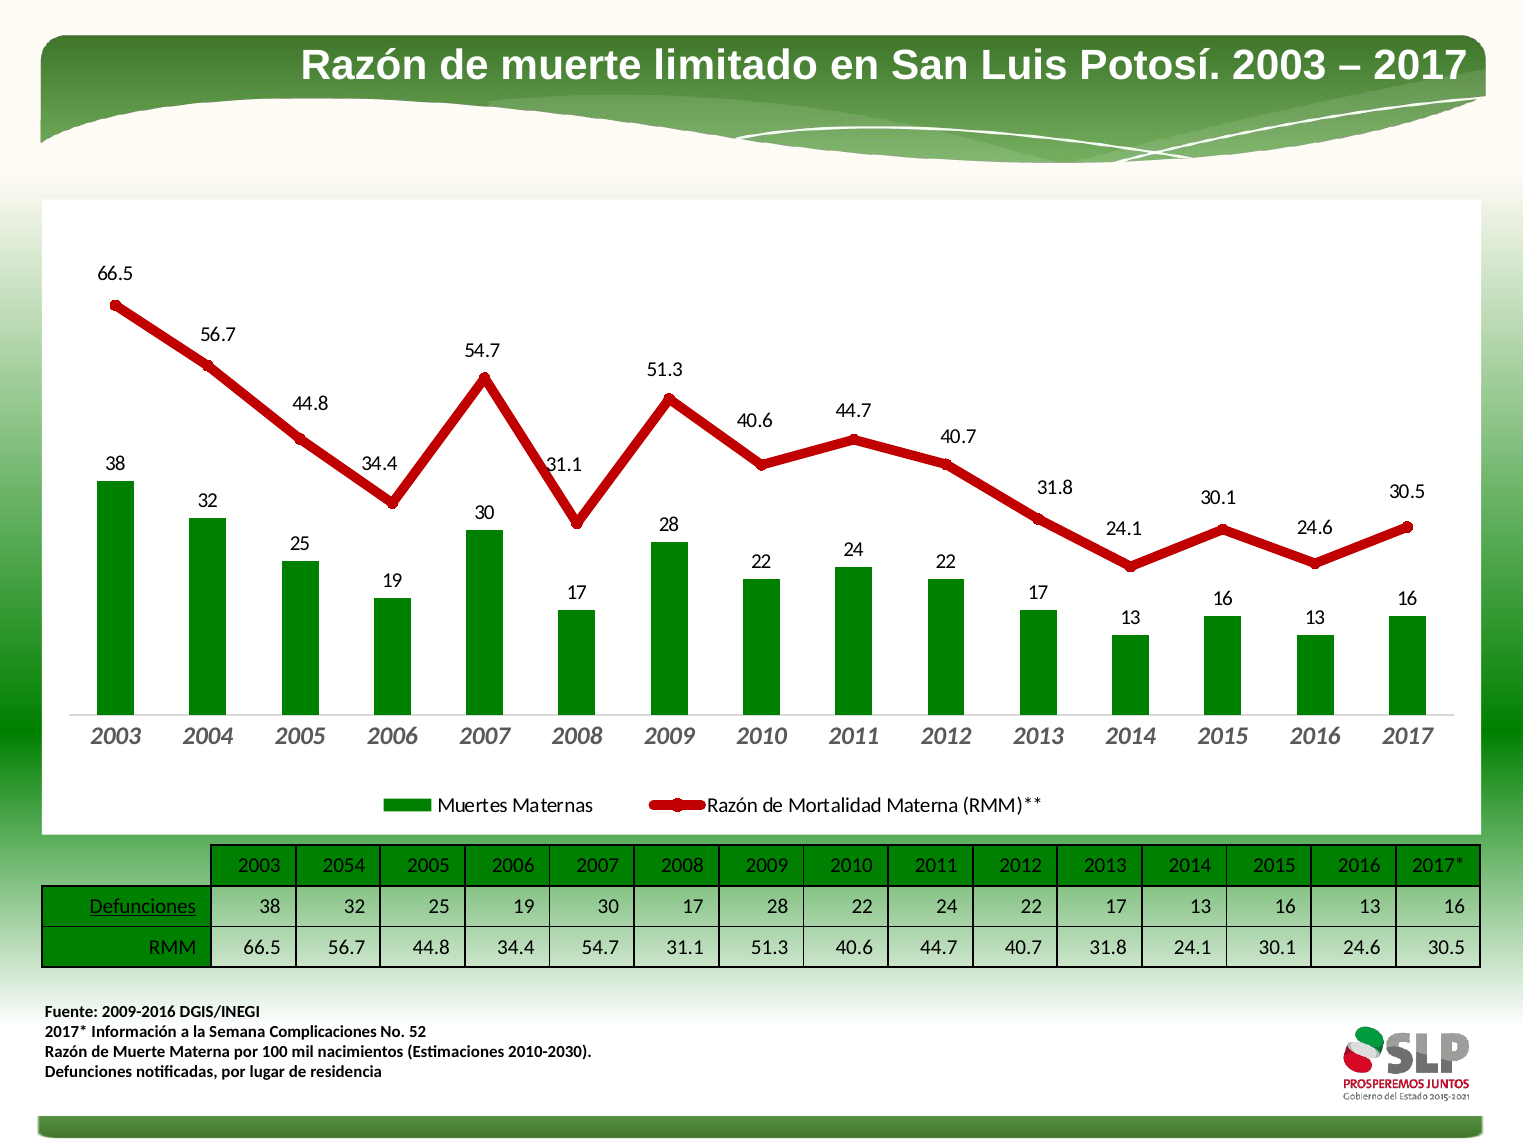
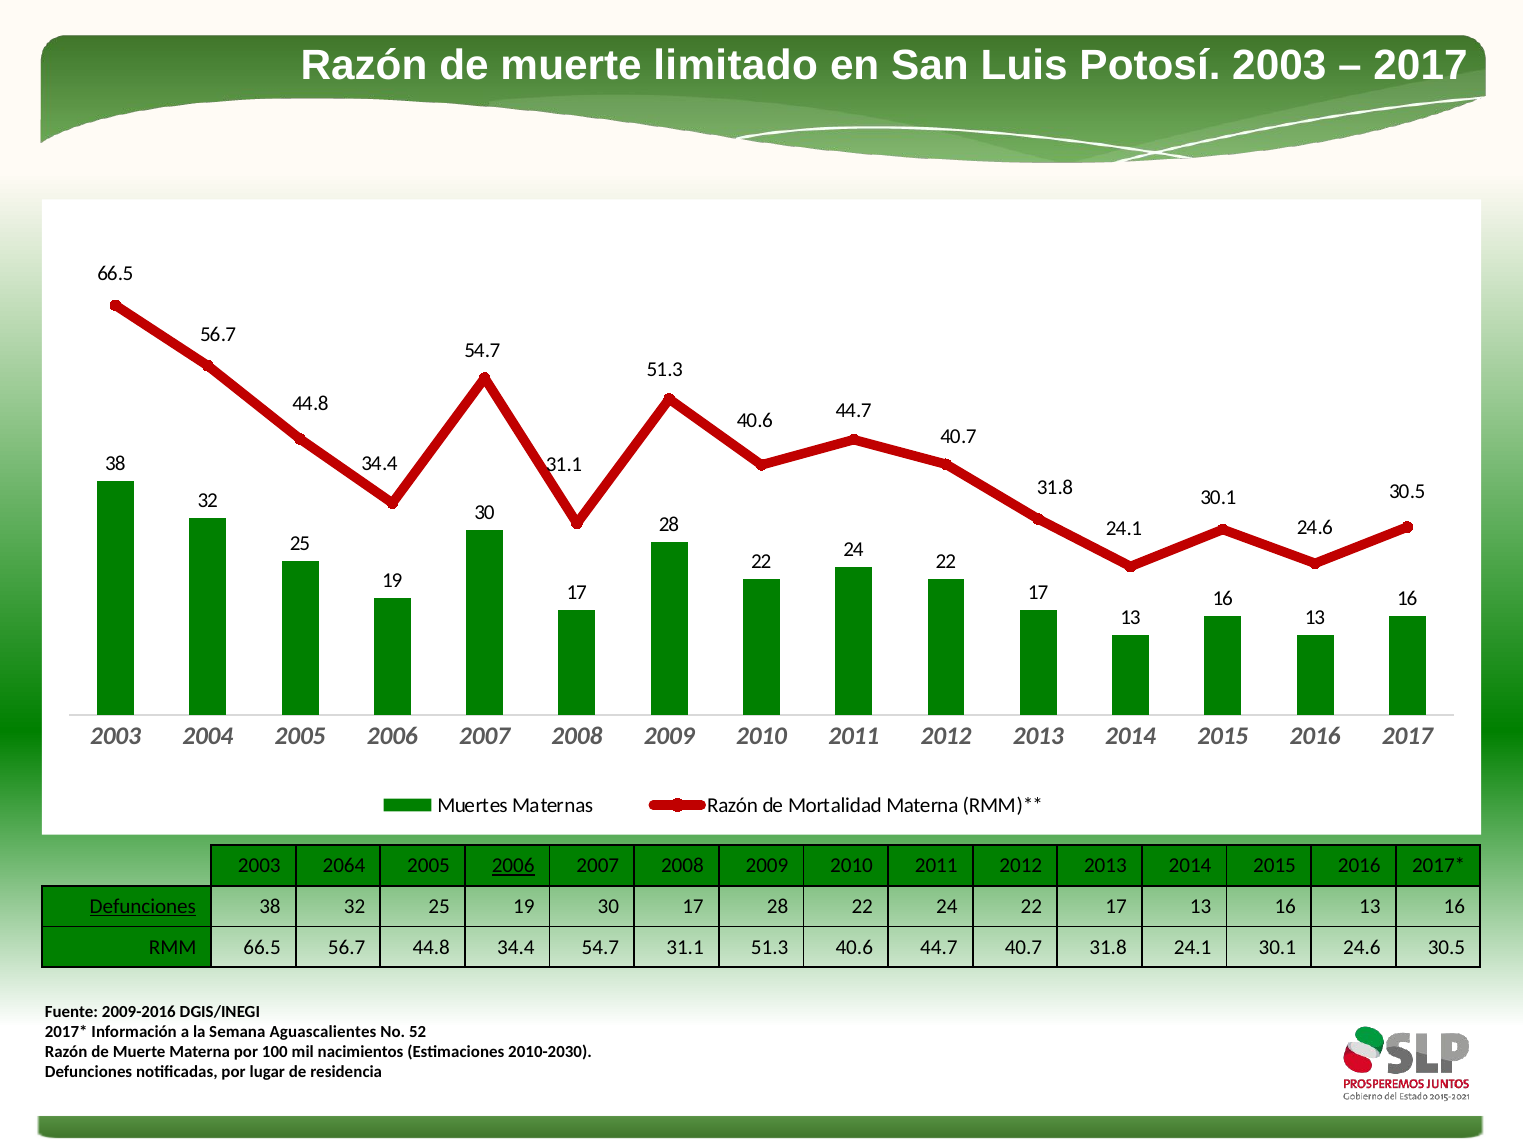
2054: 2054 -> 2064
2006 at (513, 866) underline: none -> present
Complicaciones: Complicaciones -> Aguascalientes
